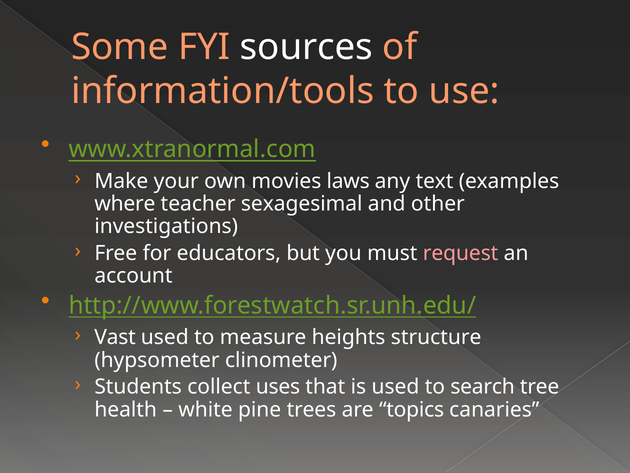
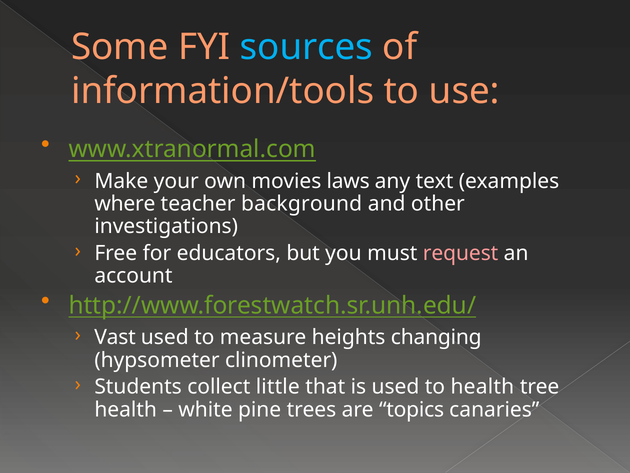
sources colour: white -> light blue
sexagesimal: sexagesimal -> background
structure: structure -> changing
uses: uses -> little
to search: search -> health
